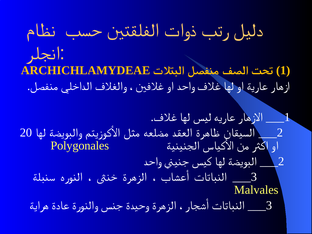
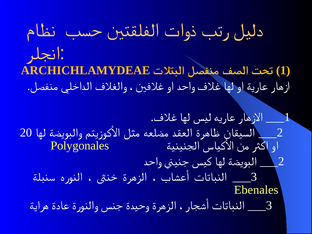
Malvales: Malvales -> Ebenales
